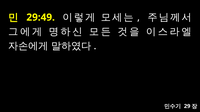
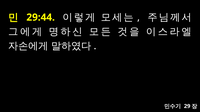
29:49: 29:49 -> 29:44
